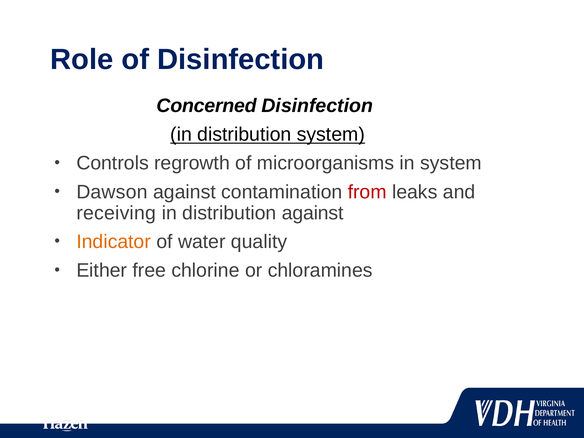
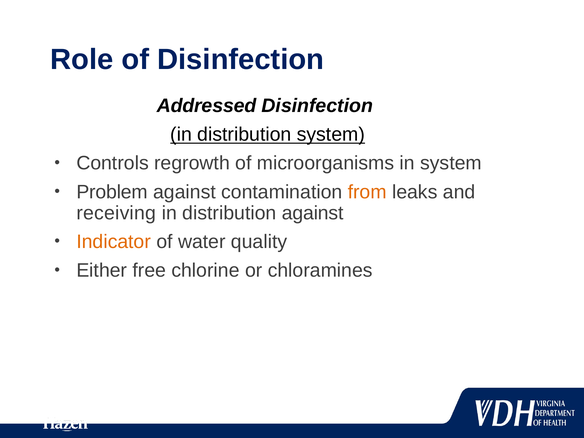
Concerned: Concerned -> Addressed
Dawson: Dawson -> Problem
from colour: red -> orange
